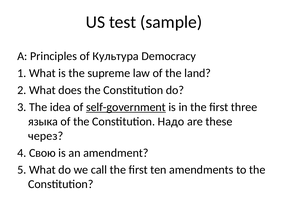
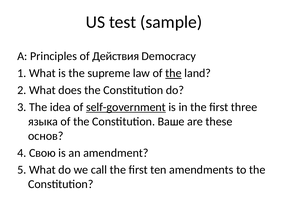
Культура: Культура -> Действия
the at (173, 73) underline: none -> present
Надо: Надо -> Ваше
через: через -> основ
